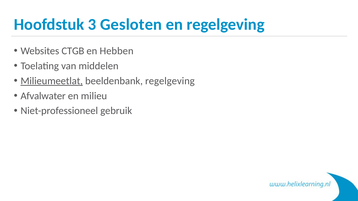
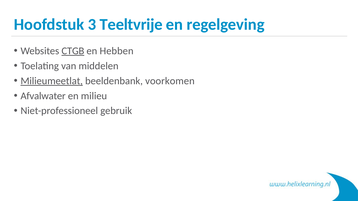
Gesloten: Gesloten -> Teeltvrije
CTGB underline: none -> present
beeldenbank regelgeving: regelgeving -> voorkomen
